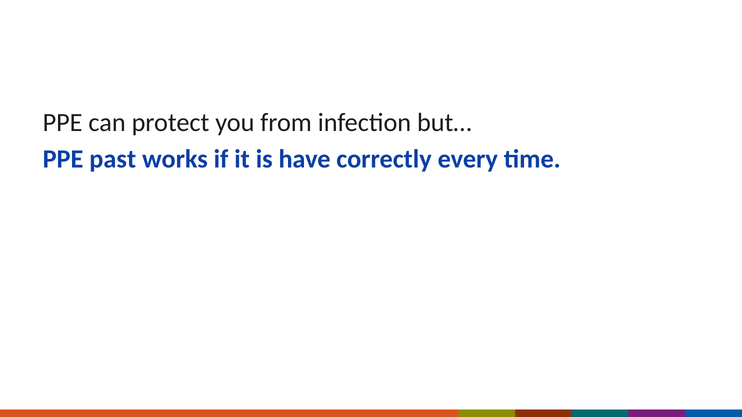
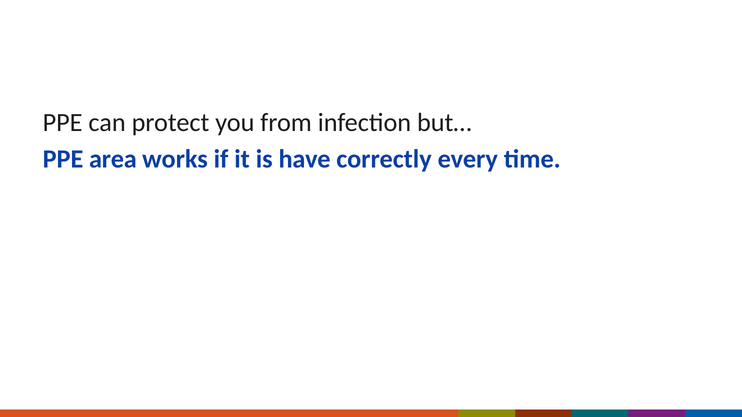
past: past -> area
